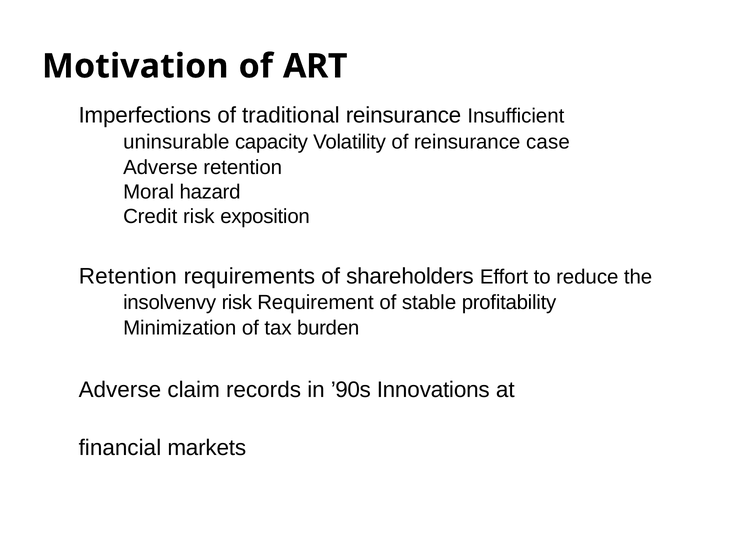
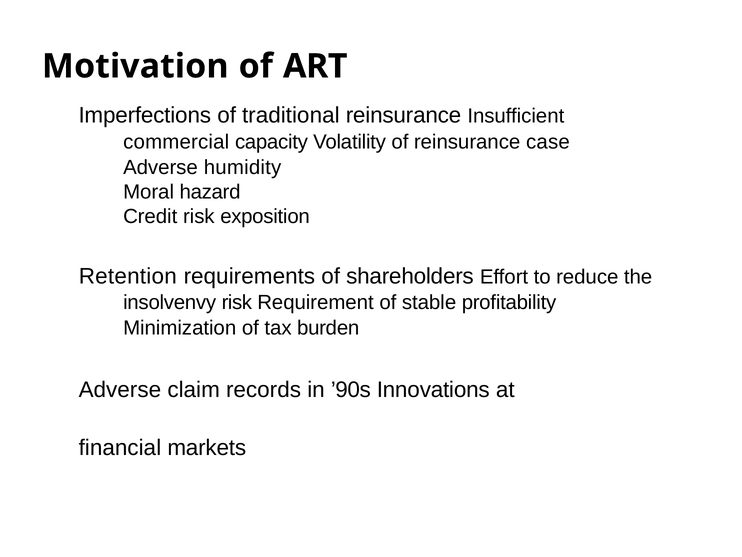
uninsurable: uninsurable -> commercial
Adverse retention: retention -> humidity
